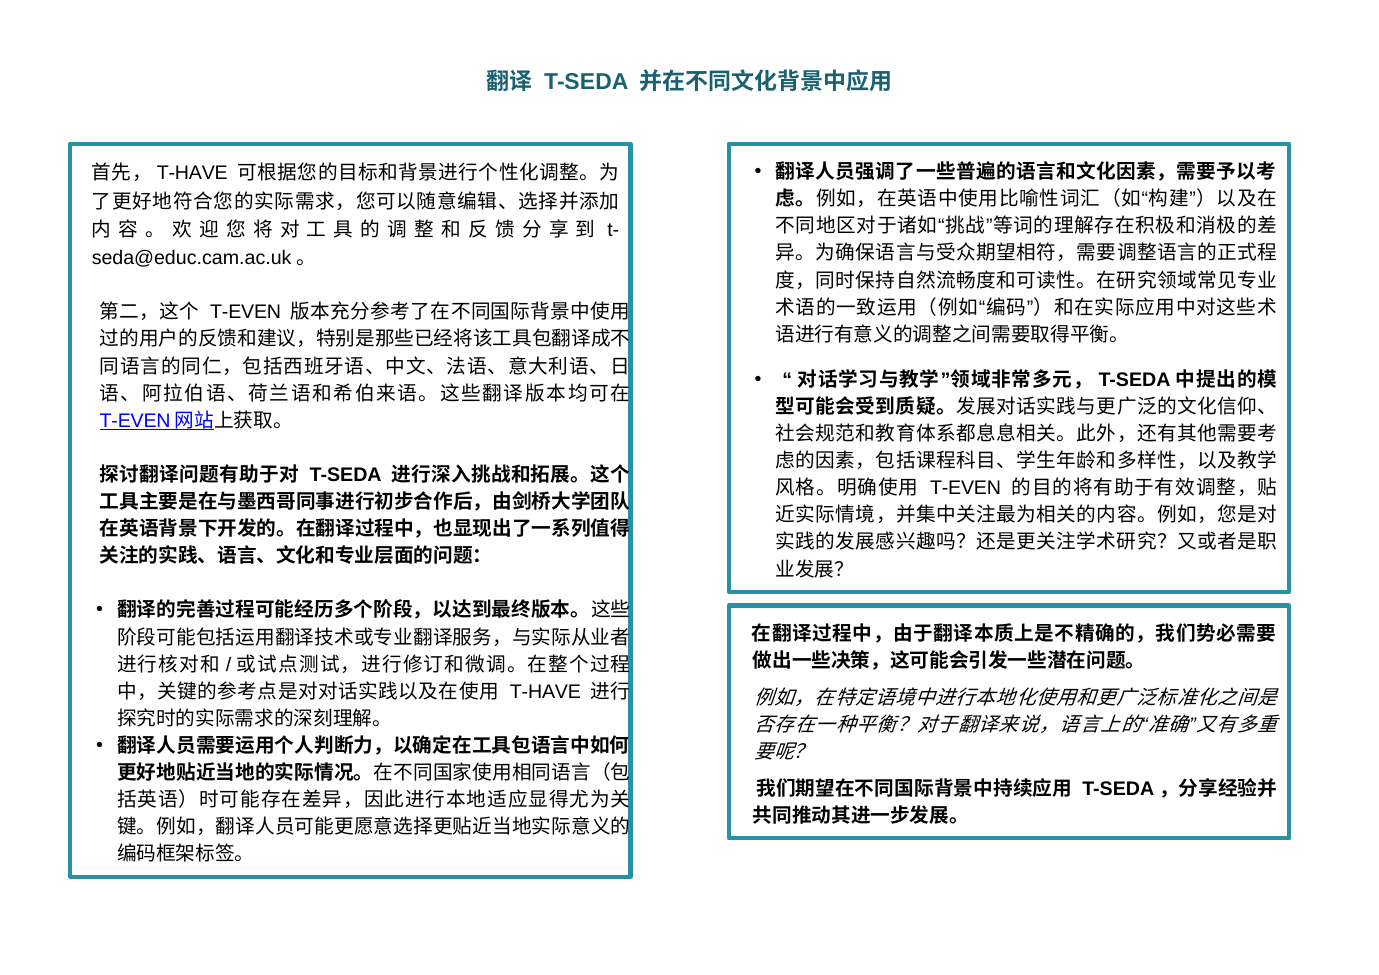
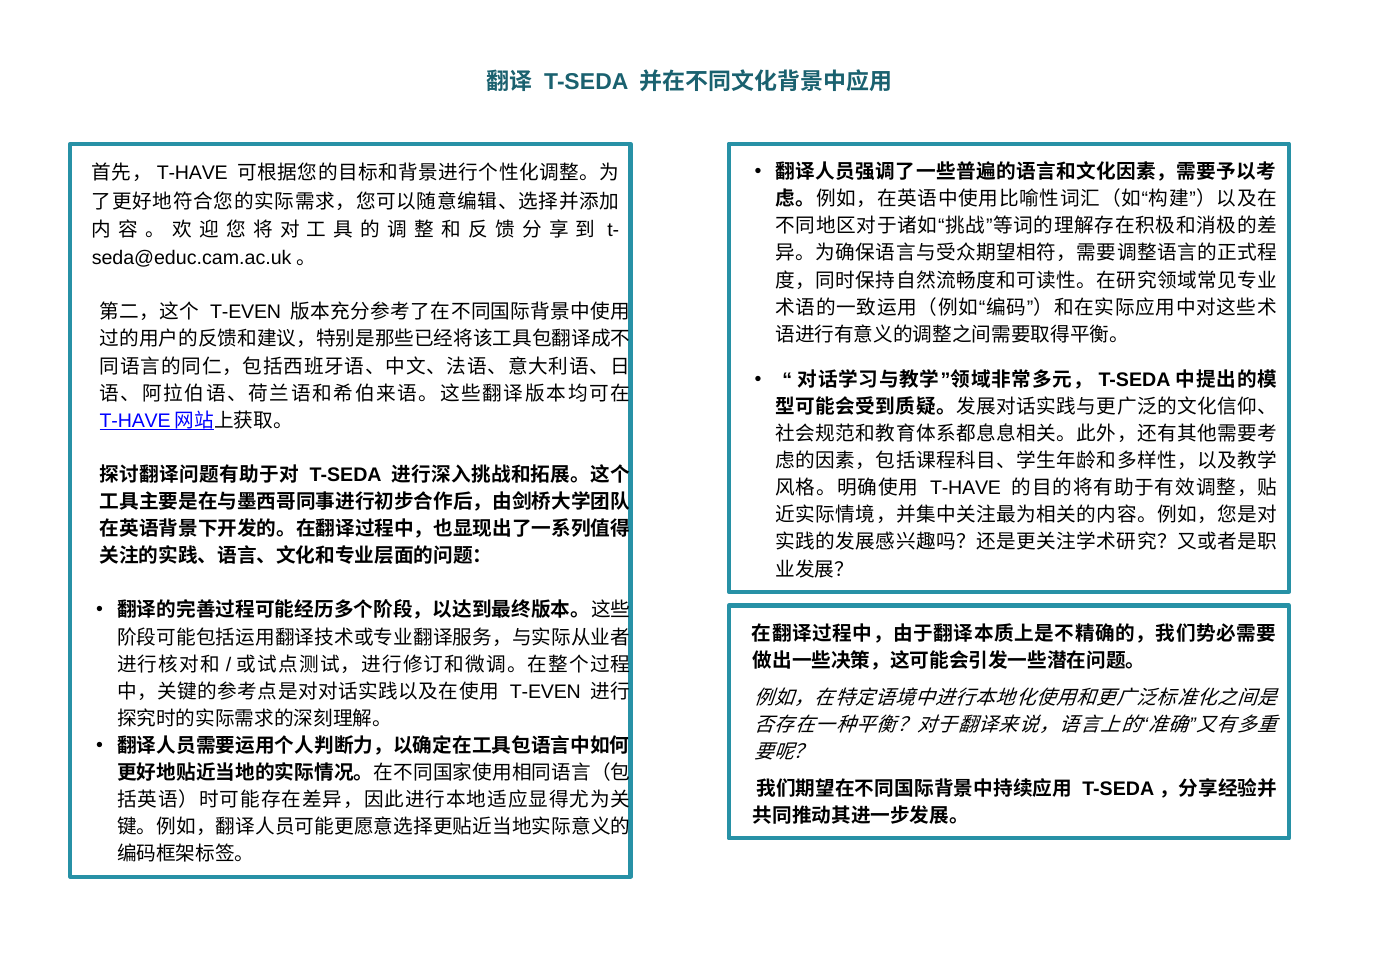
T-EVEN at (135, 421): T-EVEN -> T-HAVE
T-EVEN at (966, 488): T-EVEN -> T-HAVE
T-HAVE at (545, 692): T-HAVE -> T-EVEN
